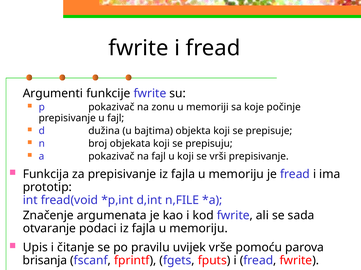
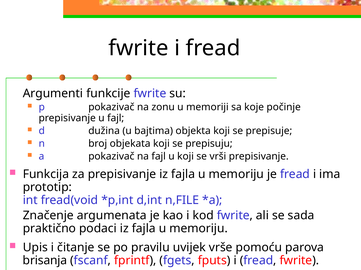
otvaranje: otvaranje -> praktično
